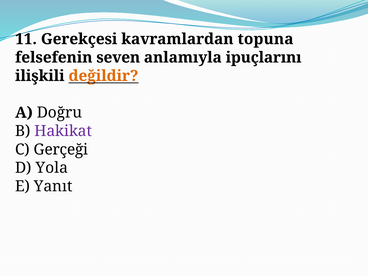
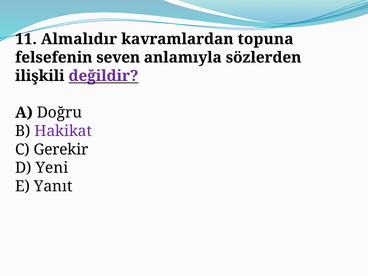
Gerekçesi: Gerekçesi -> Almalıdır
ipuçlarını: ipuçlarını -> sözlerden
değildir colour: orange -> purple
Gerçeği: Gerçeği -> Gerekir
Yola: Yola -> Yeni
